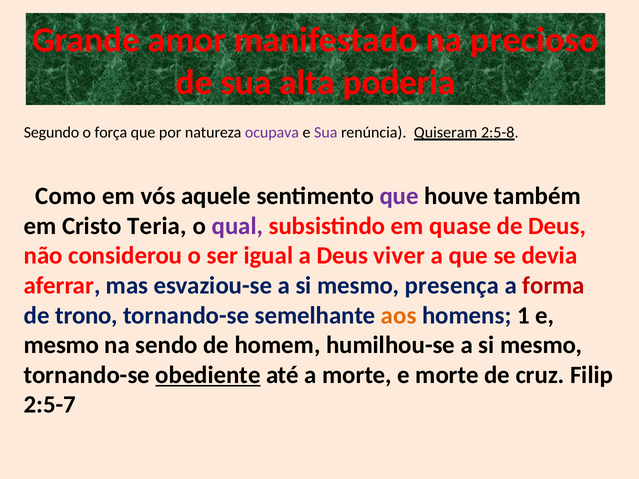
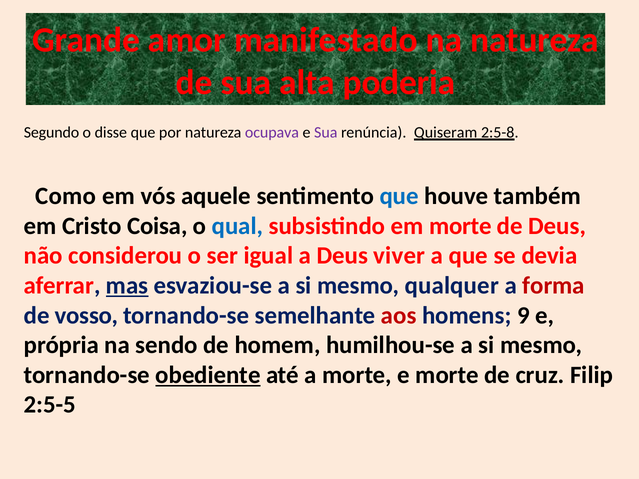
na precioso: precioso -> natureza
força: força -> disse
que at (399, 196) colour: purple -> blue
Teria: Teria -> Coisa
qual colour: purple -> blue
em quase: quase -> morte
mas underline: none -> present
presença: presença -> qualquer
trono: trono -> vosso
aos colour: orange -> red
1: 1 -> 9
mesmo at (61, 345): mesmo -> própria
2:5-7: 2:5-7 -> 2:5-5
